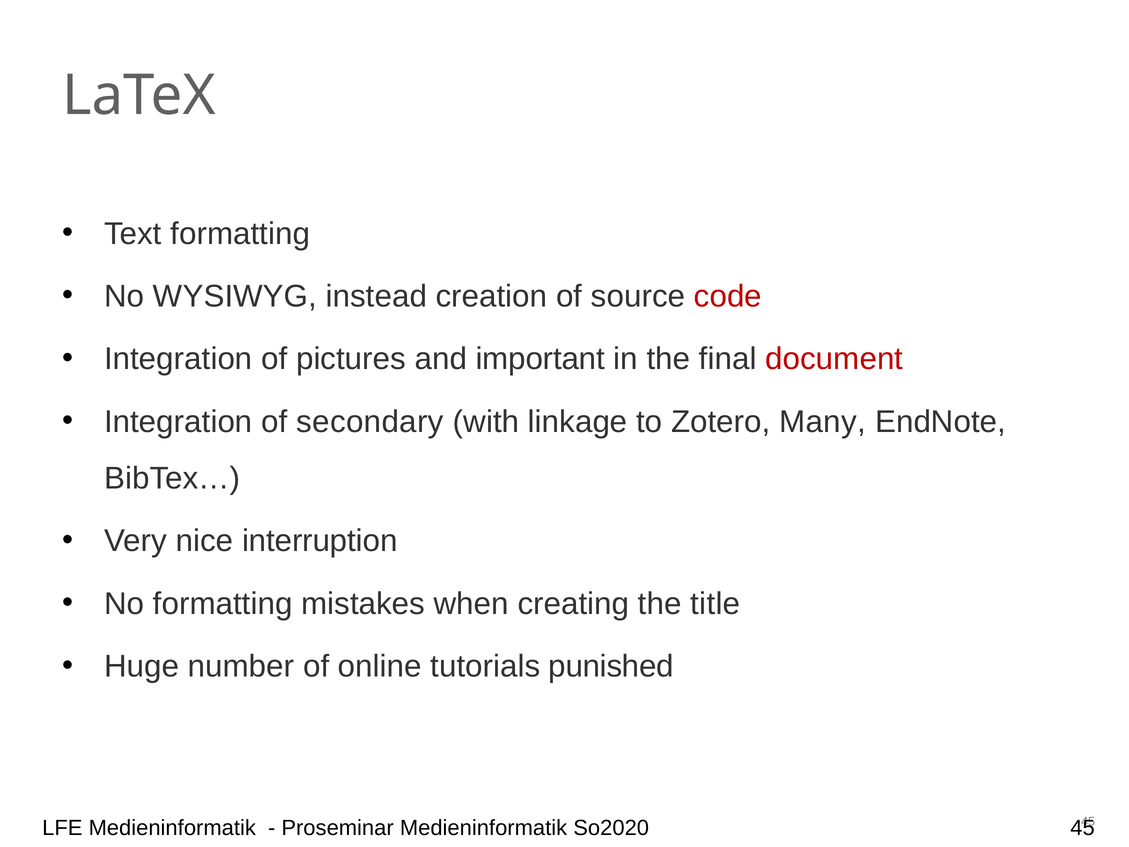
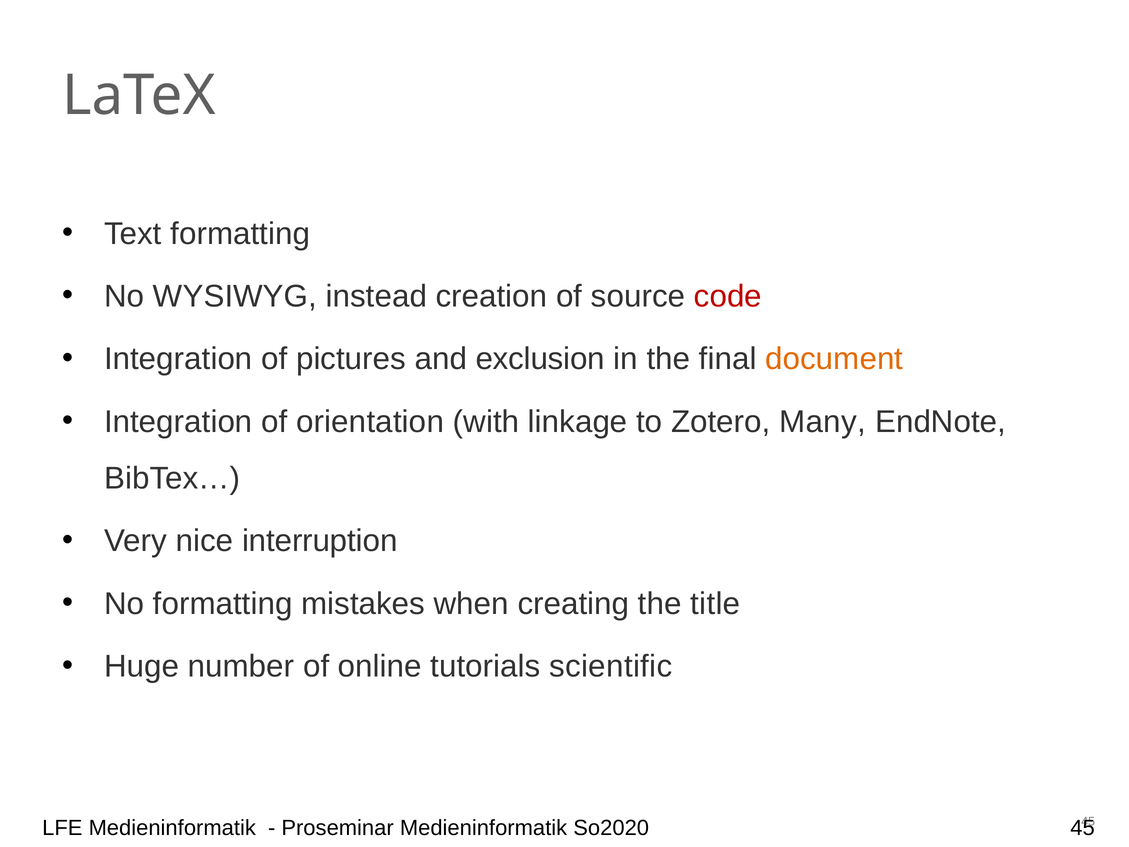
important: important -> exclusion
document colour: red -> orange
secondary: secondary -> orientation
punished: punished -> scientific
